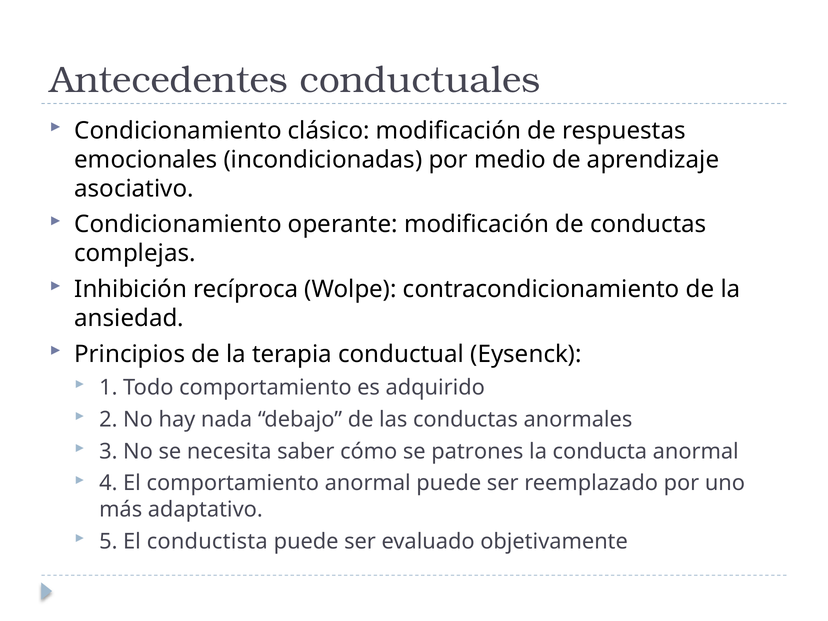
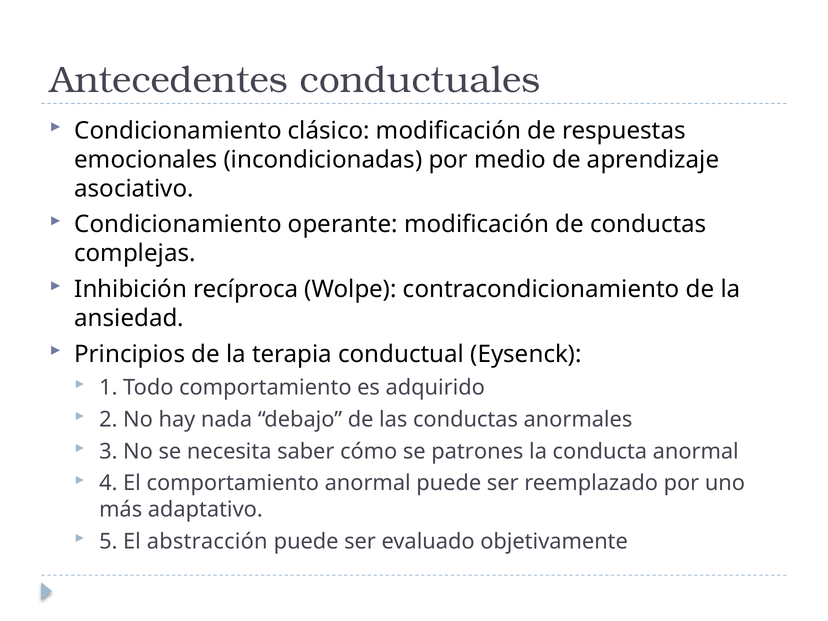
conductista: conductista -> abstracción
